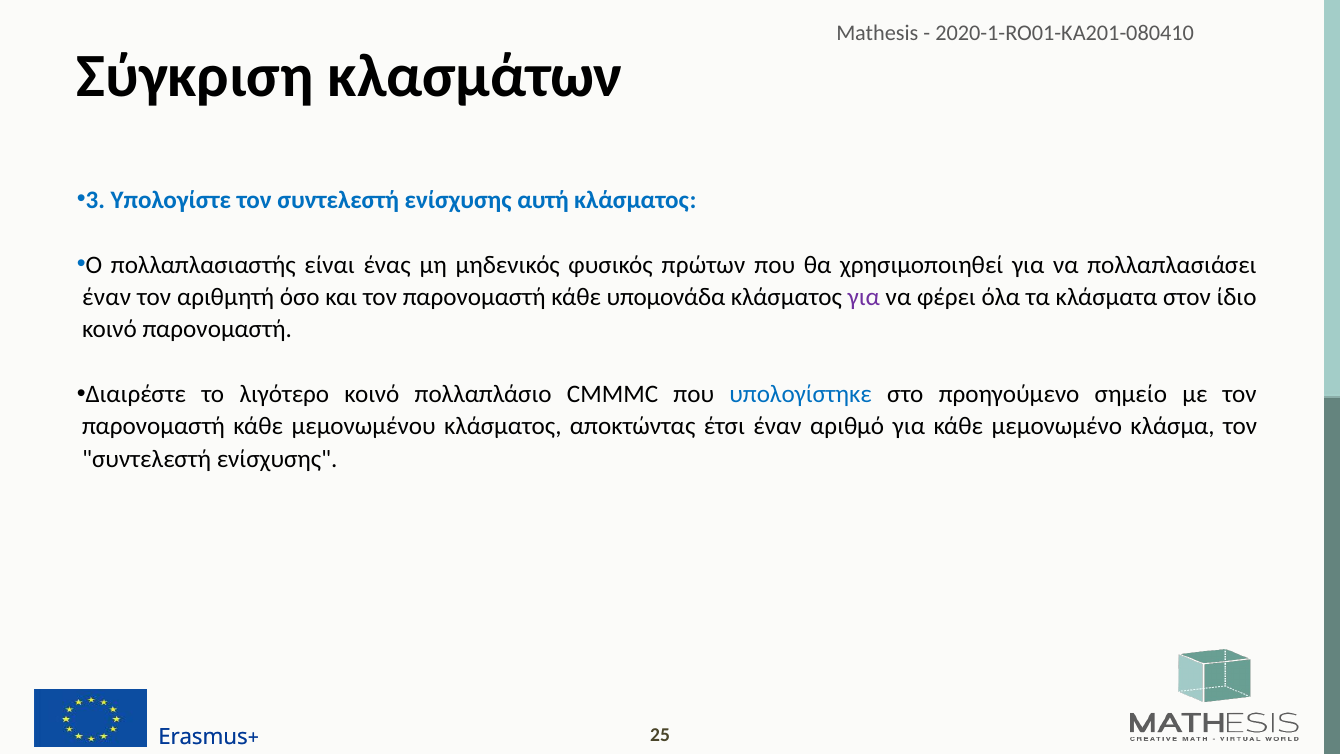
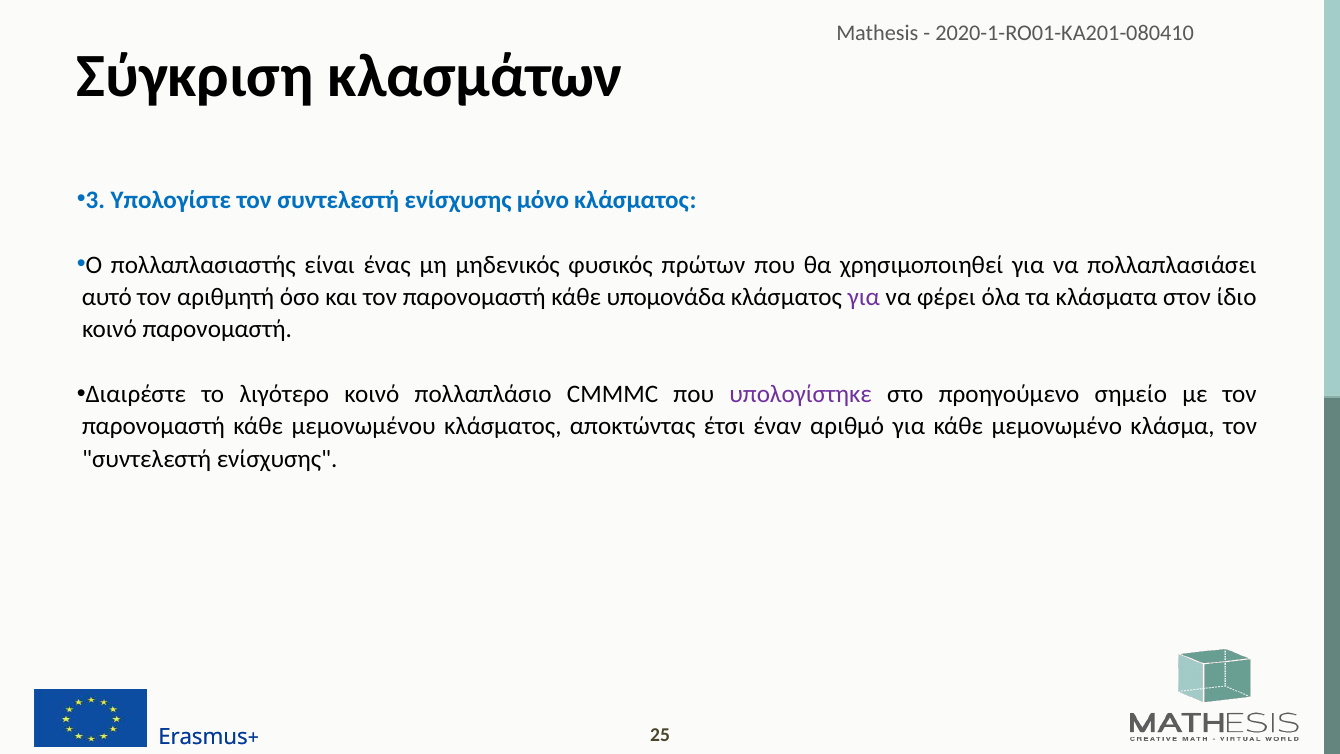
αυτή: αυτή -> μόνο
έναν at (107, 297): έναν -> αυτό
υπολογίστηκε colour: blue -> purple
